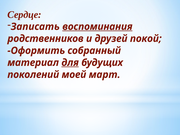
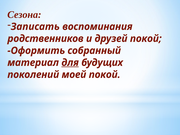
Сердце: Сердце -> Сезона
воспоминания underline: present -> none
моей март: март -> покой
